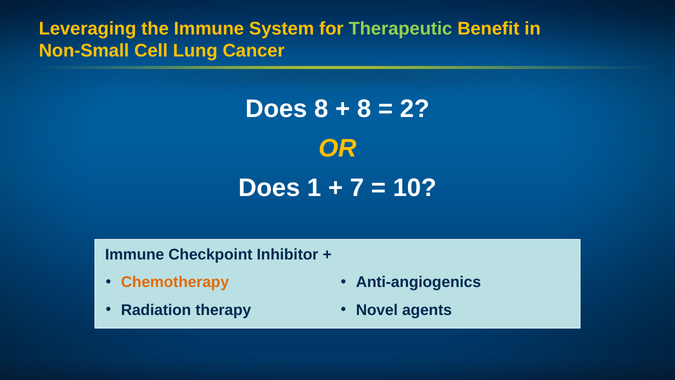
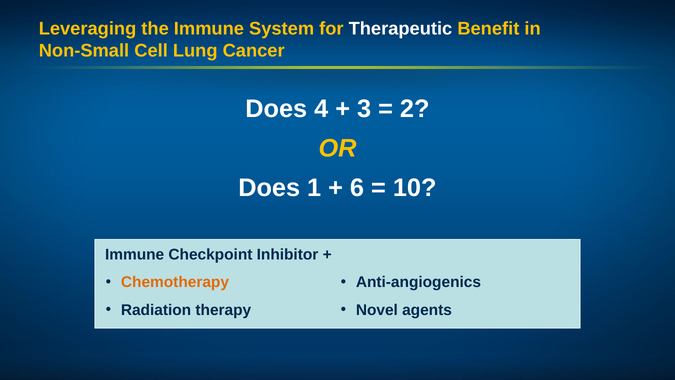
Therapeutic colour: light green -> white
Does 8: 8 -> 4
8 at (364, 109): 8 -> 3
7: 7 -> 6
